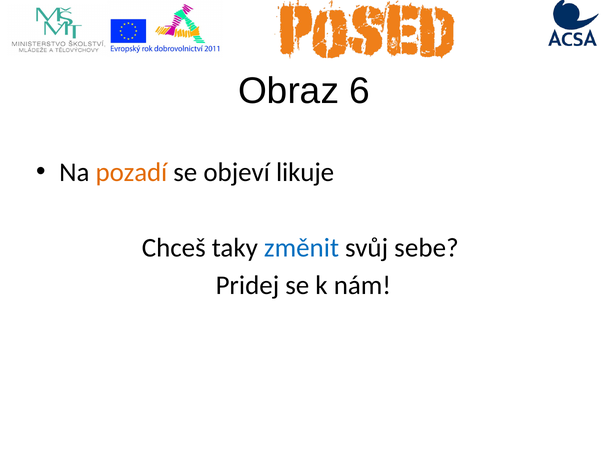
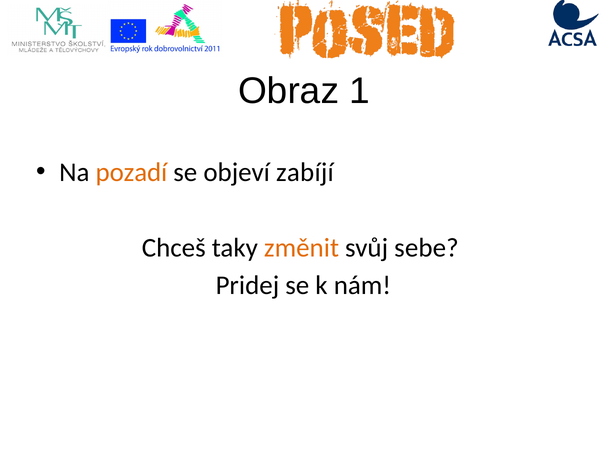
6: 6 -> 1
likuje: likuje -> zabíjí
změnit colour: blue -> orange
